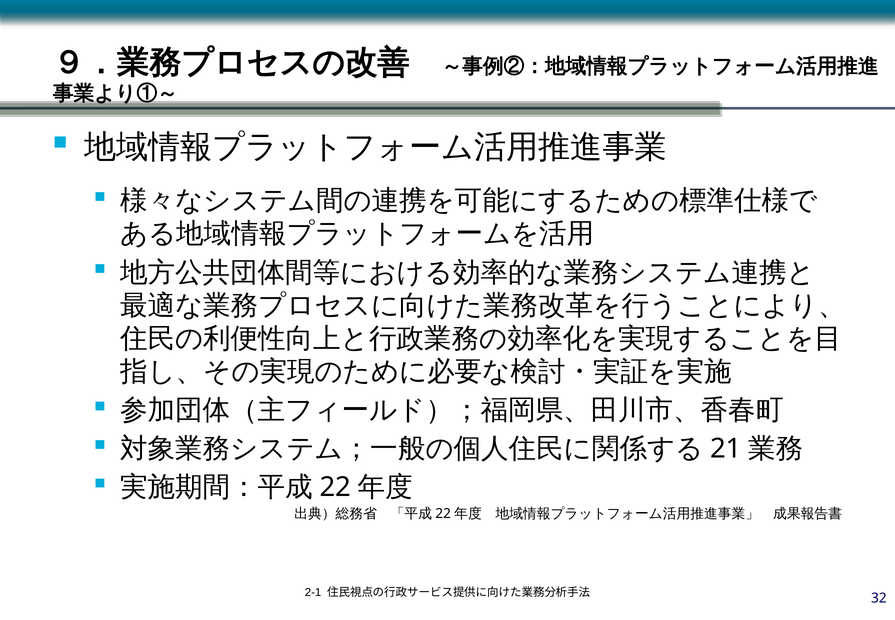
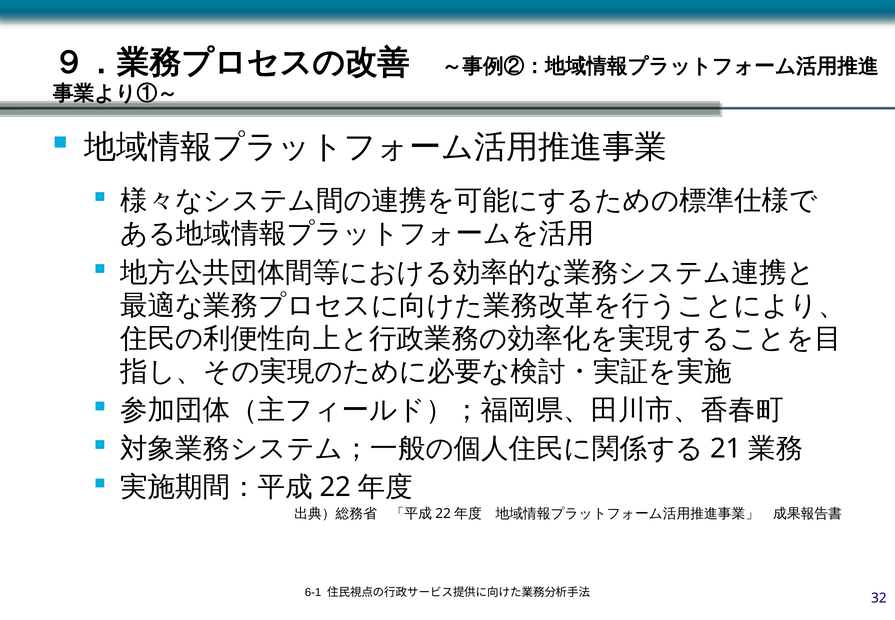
2-1: 2-1 -> 6-1
